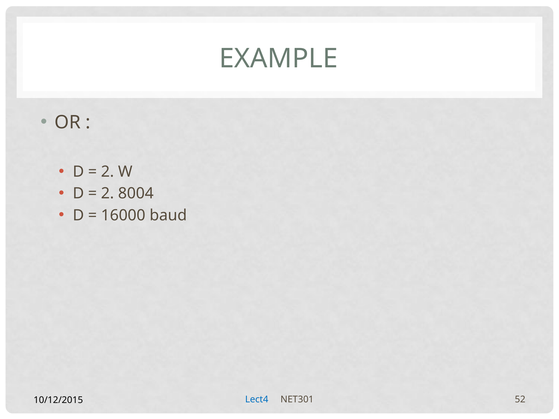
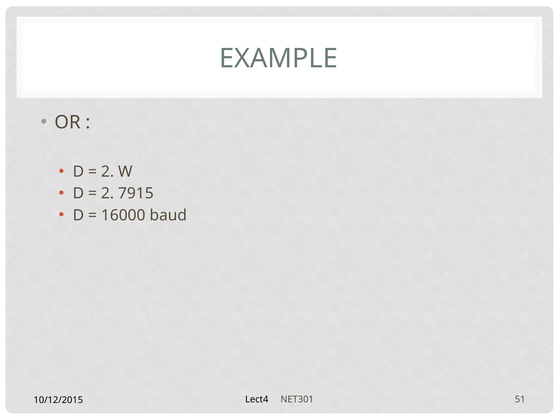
8004: 8004 -> 7915
Lect4 colour: blue -> black
52: 52 -> 51
